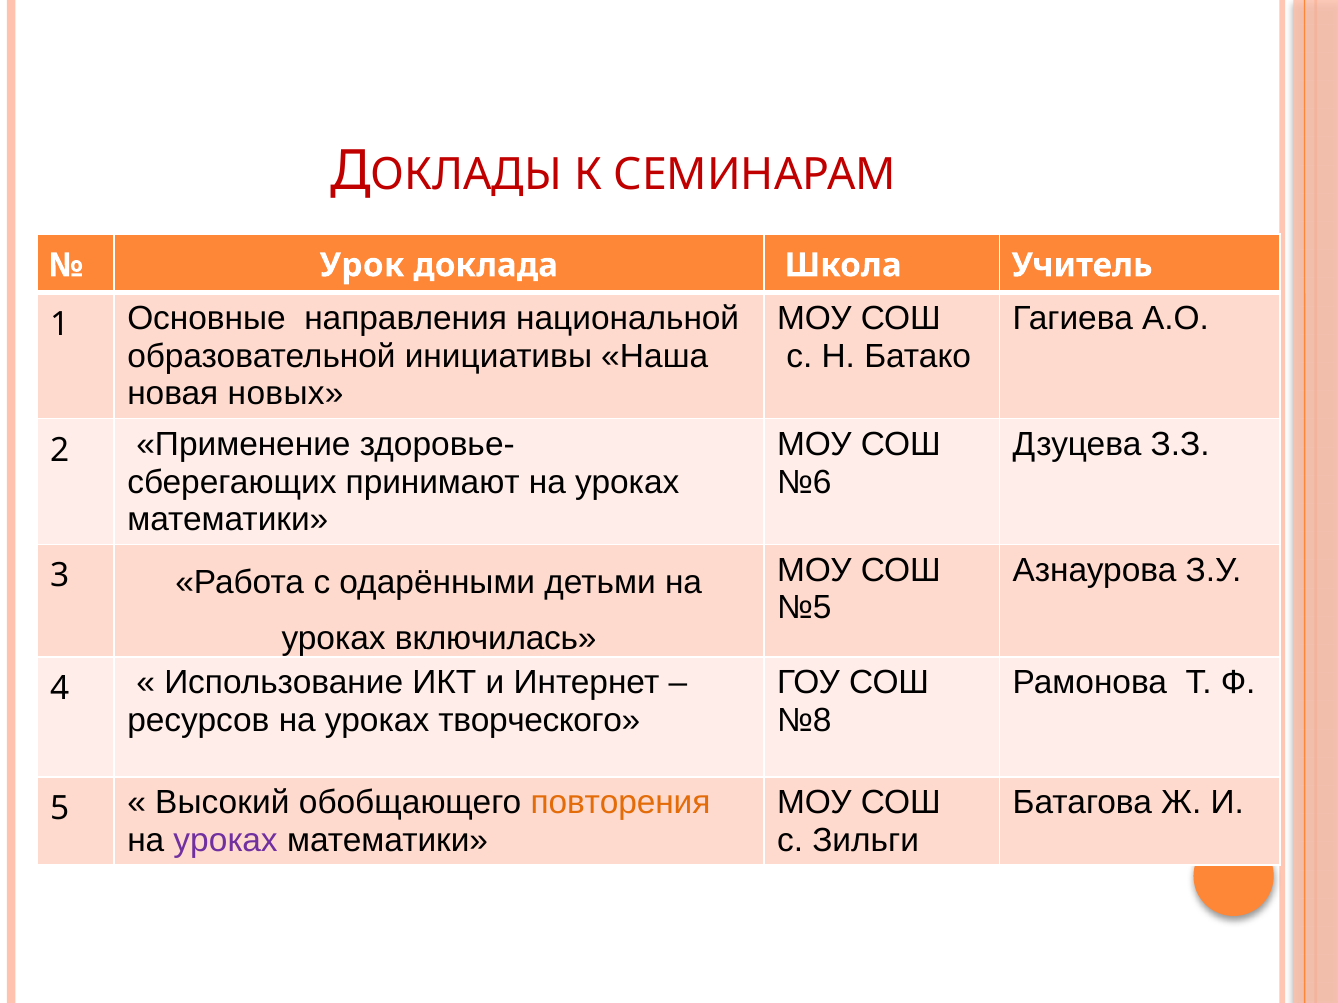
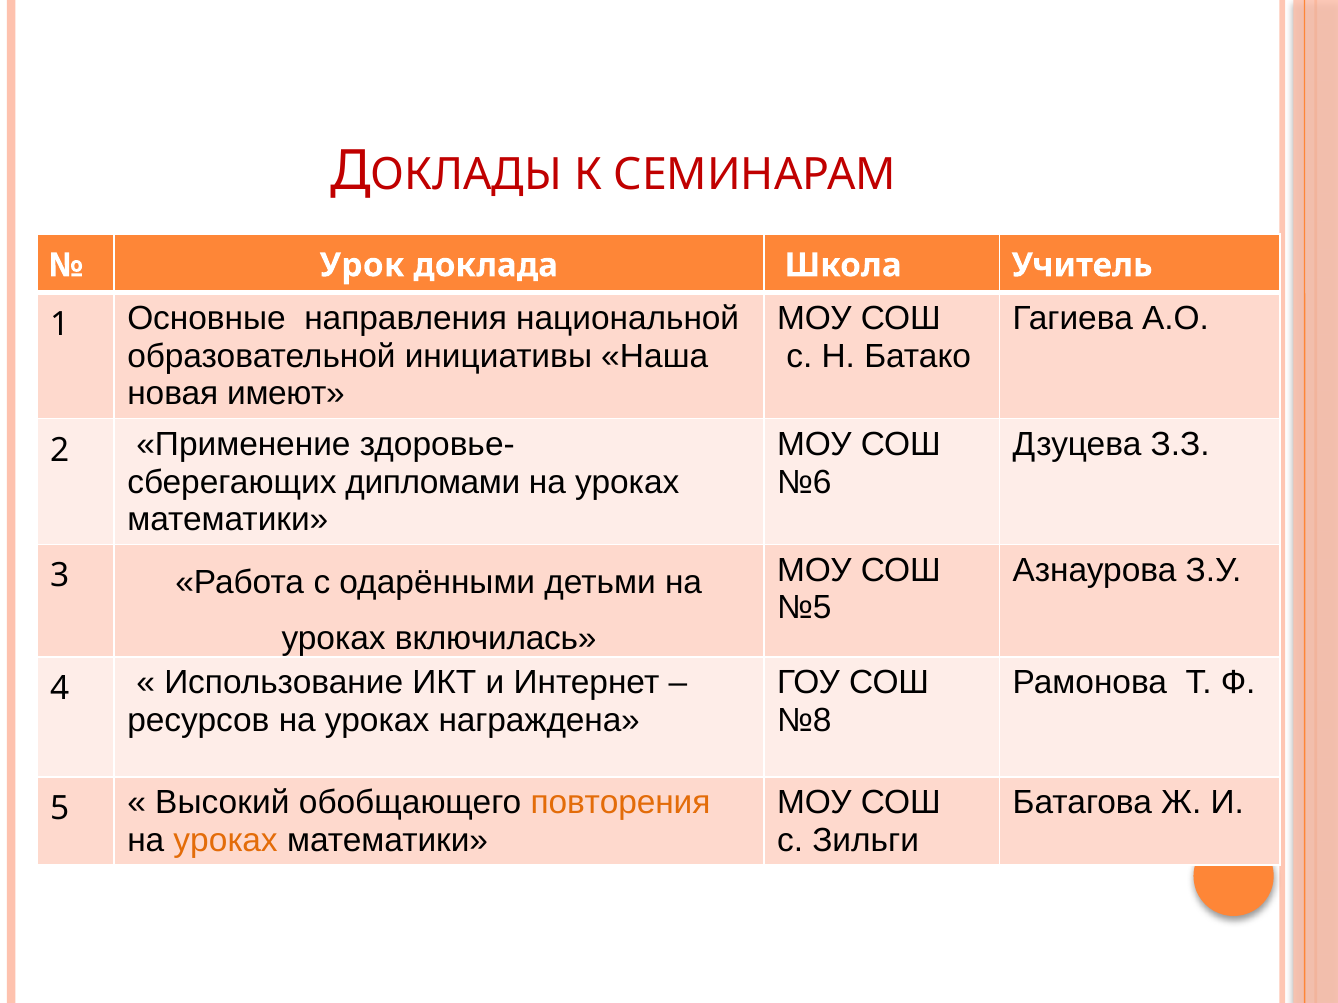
новых: новых -> имеют
принимают: принимают -> дипломами
творческого: творческого -> награждена
уроках at (226, 841) colour: purple -> orange
